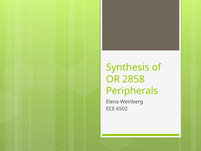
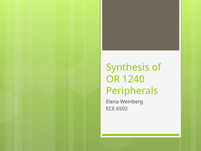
2858: 2858 -> 1240
